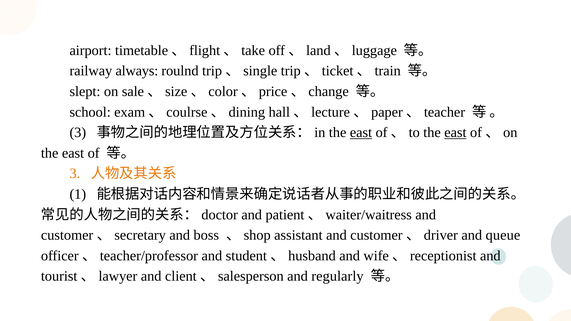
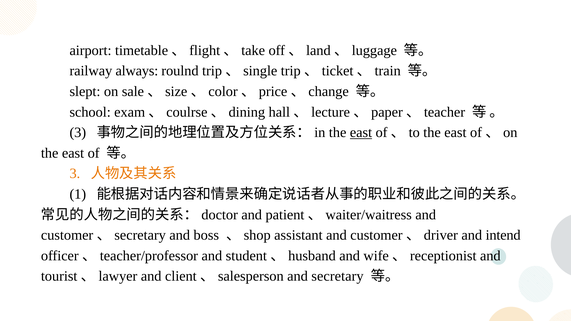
east at (455, 133) underline: present -> none
queue: queue -> intend
regularly: regularly -> secretary
